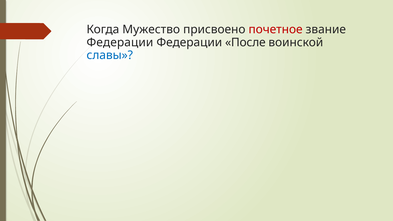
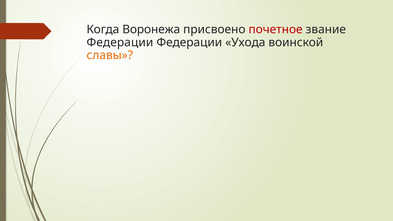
Мужество: Мужество -> Воронежа
После: После -> Ухода
славы colour: blue -> orange
